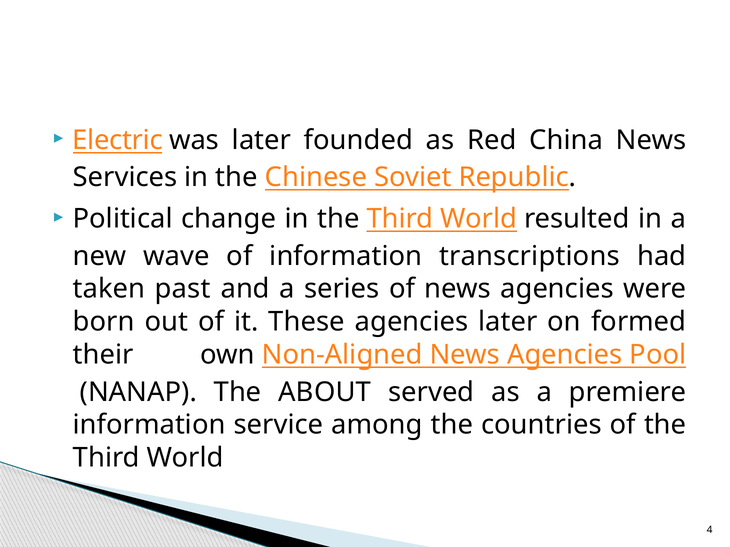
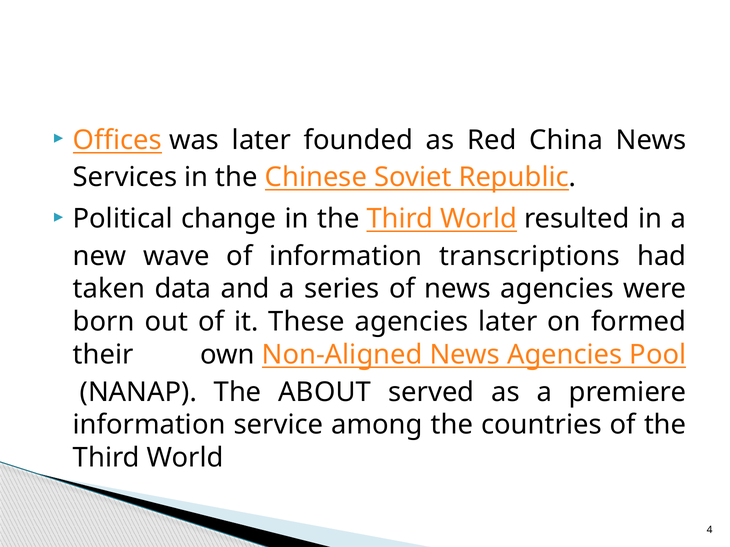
Electric: Electric -> Offices
past: past -> data
